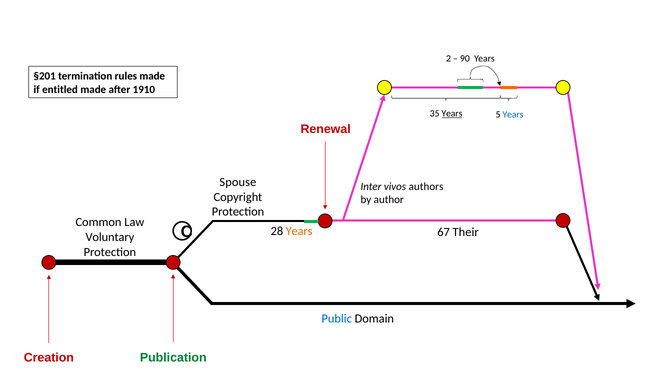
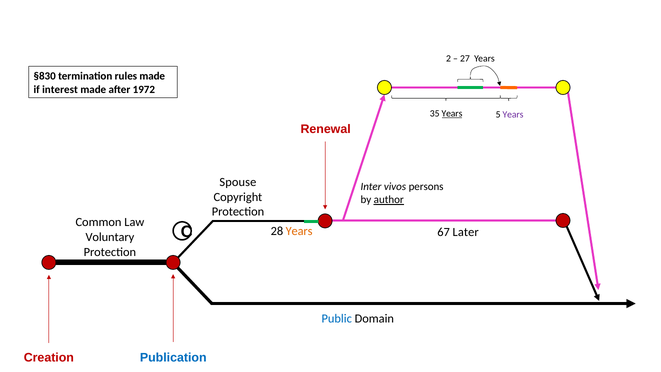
90: 90 -> 27
§201: §201 -> §830
entitled: entitled -> interest
1910: 1910 -> 1972
Years at (513, 114) colour: blue -> purple
authors: authors -> persons
author underline: none -> present
Their: Their -> Later
Publication colour: green -> blue
